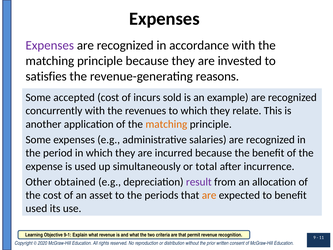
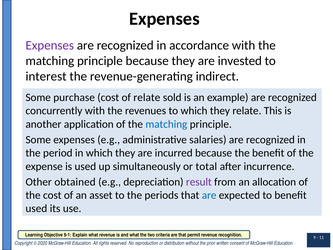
satisfies: satisfies -> interest
reasons: reasons -> indirect
accepted: accepted -> purchase
of incurs: incurs -> relate
matching at (166, 124) colour: orange -> blue
are at (209, 195) colour: orange -> blue
